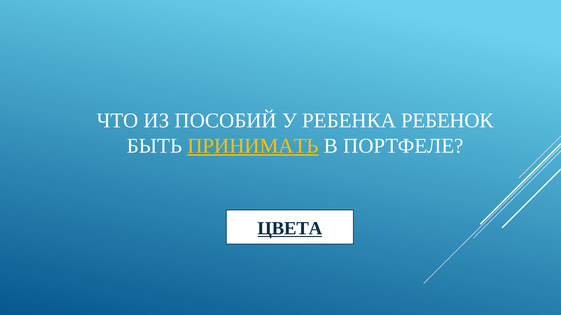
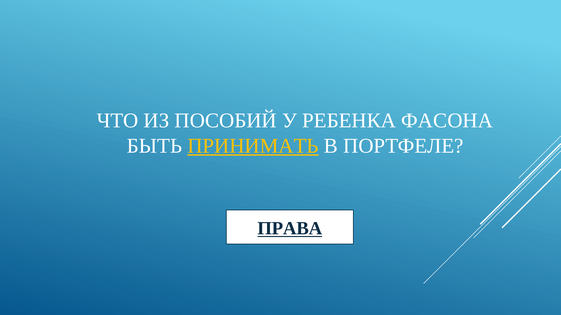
РЕБЕНОК: РЕБЕНОК -> ФАСОНА
ЦВЕТА: ЦВЕТА -> ПРАВА
